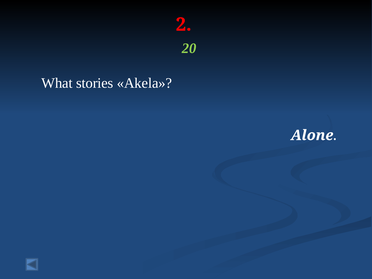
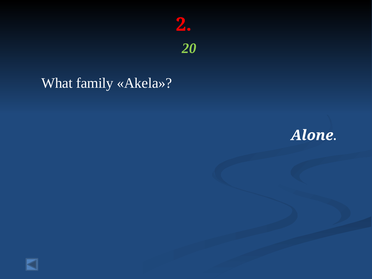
stories: stories -> family
